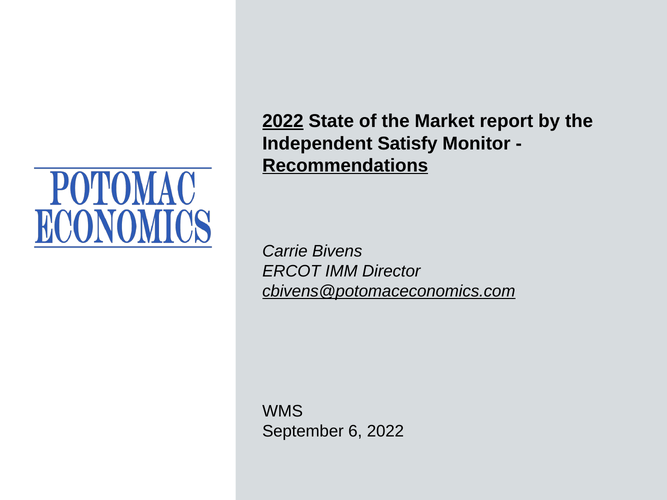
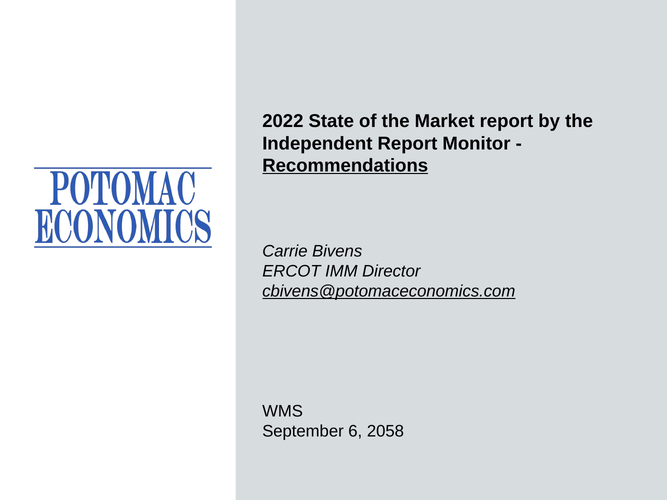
2022 at (283, 121) underline: present -> none
Independent Satisfy: Satisfy -> Report
6 2022: 2022 -> 2058
